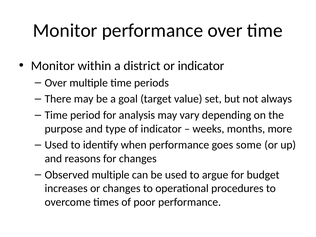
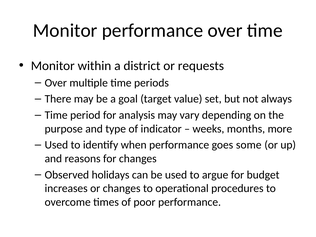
or indicator: indicator -> requests
Observed multiple: multiple -> holidays
